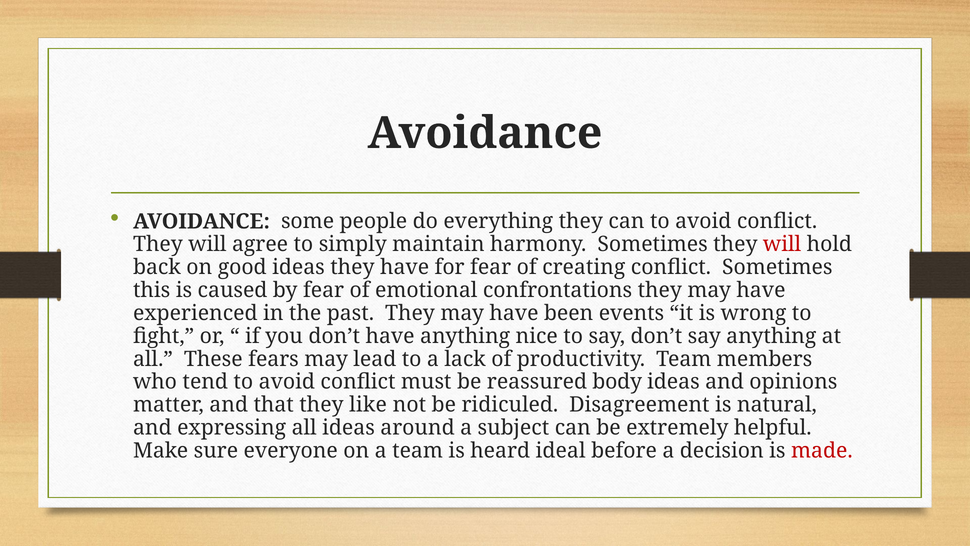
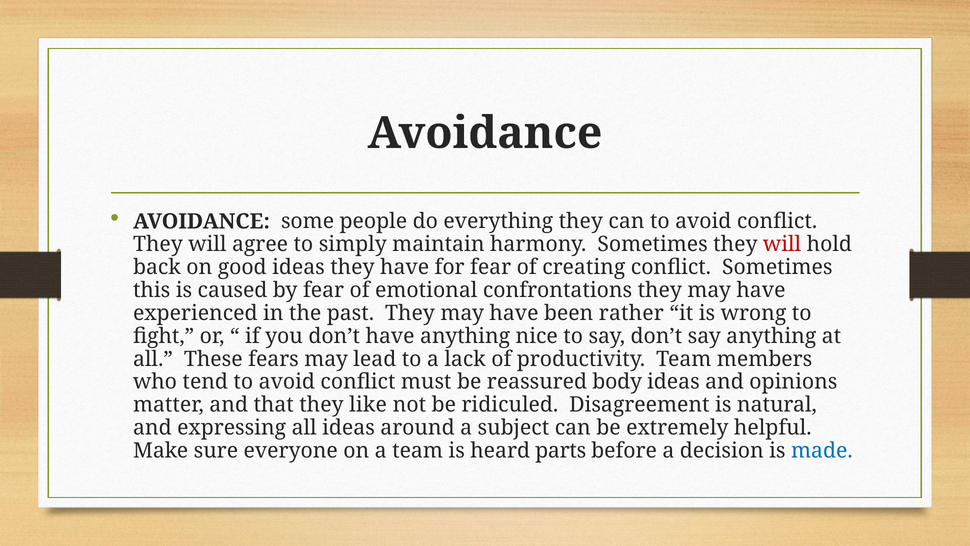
events: events -> rather
ideal: ideal -> parts
made colour: red -> blue
